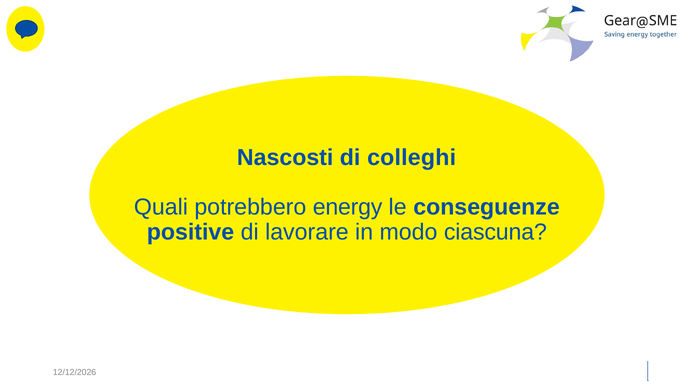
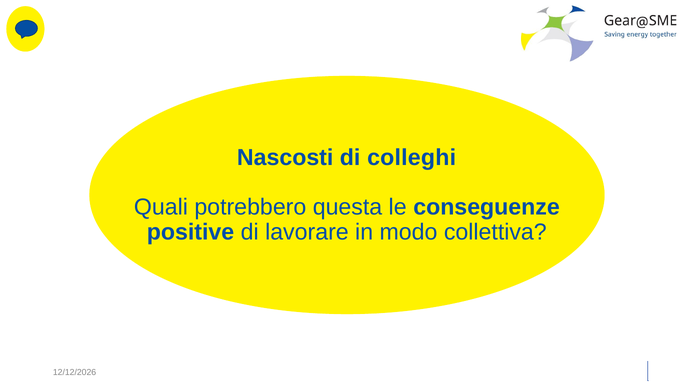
energy: energy -> questa
ciascuna: ciascuna -> collettiva
